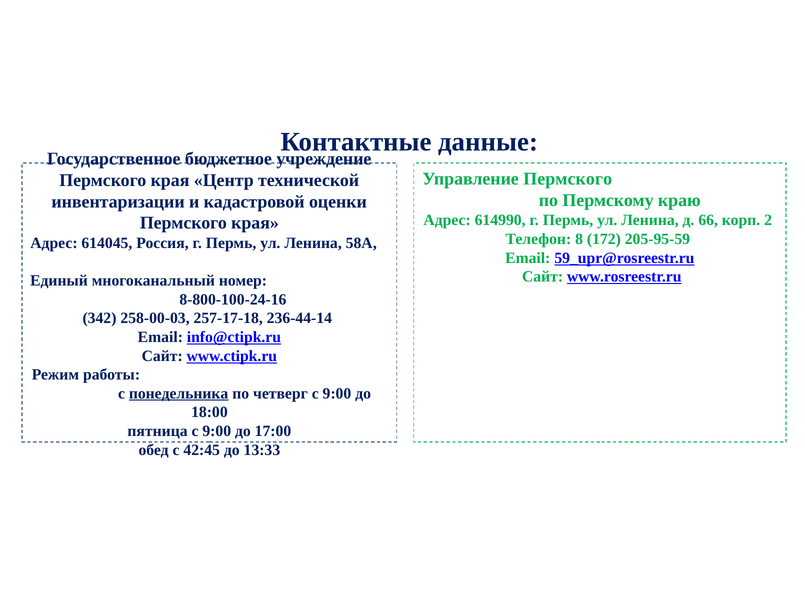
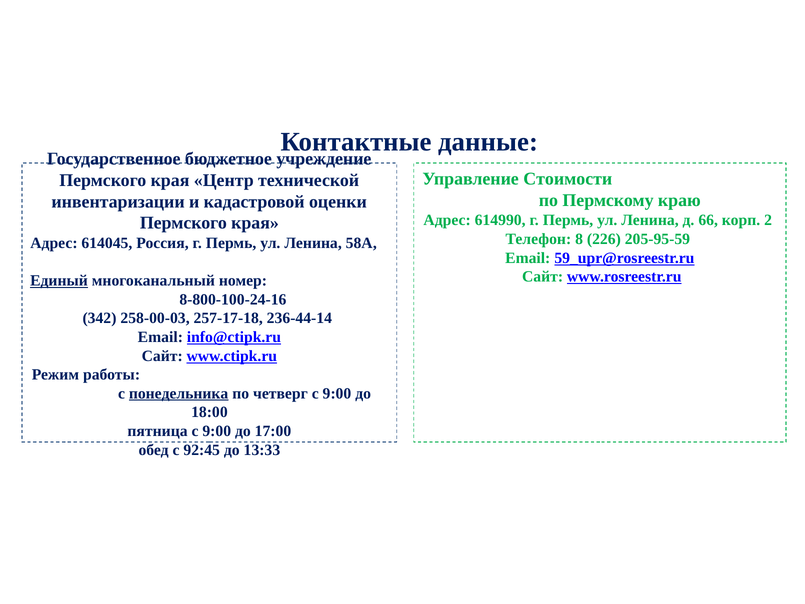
Управление Пермского: Пермского -> Стоимости
172: 172 -> 226
Единый underline: none -> present
42:45: 42:45 -> 92:45
